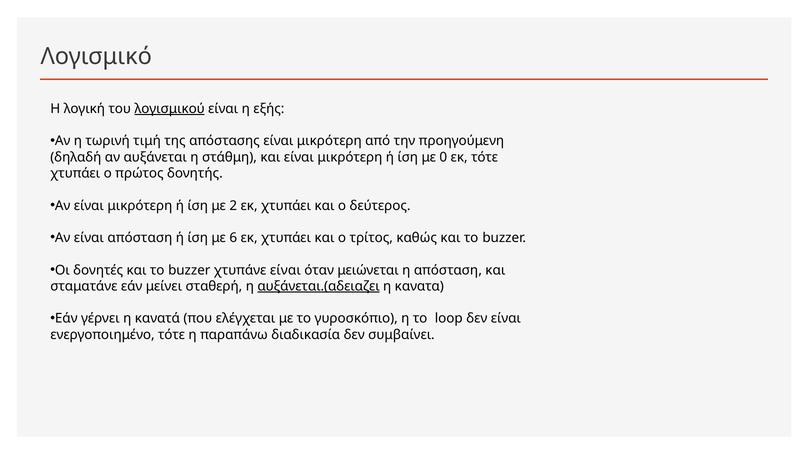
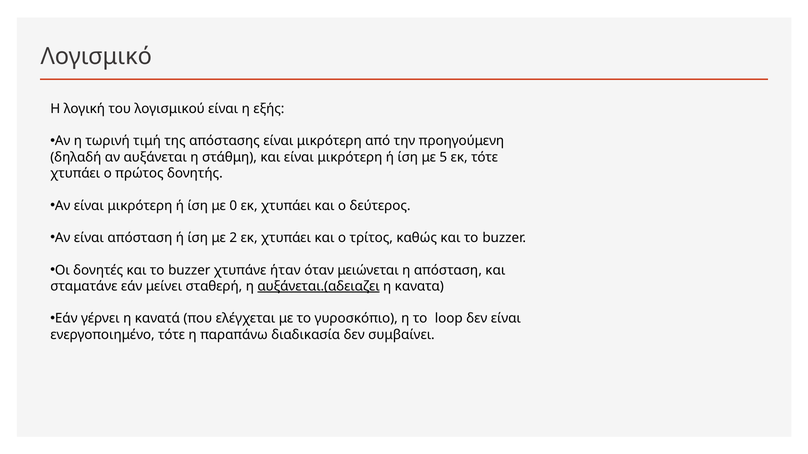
λογισμικού underline: present -> none
0: 0 -> 5
2: 2 -> 0
6: 6 -> 2
χτυπάνε είναι: είναι -> ήταν
